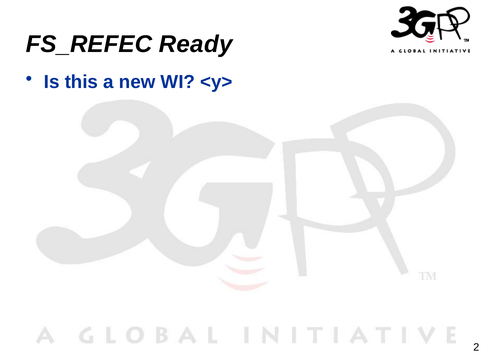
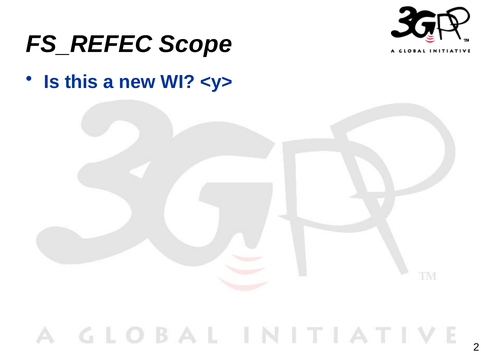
Ready: Ready -> Scope
